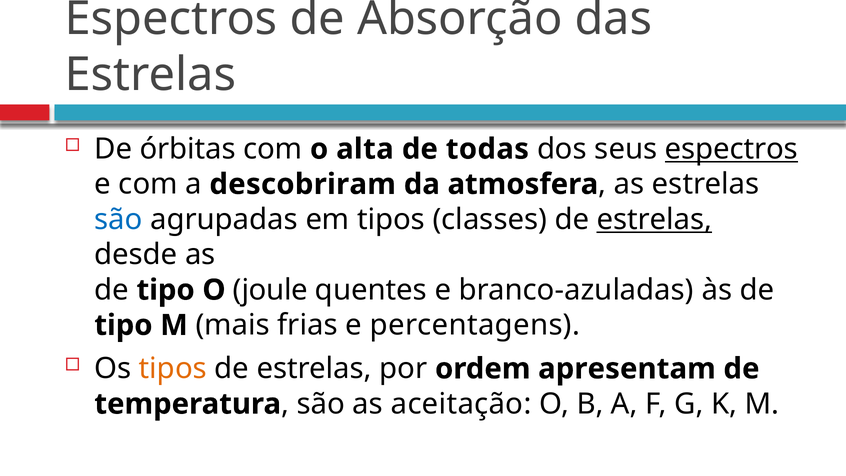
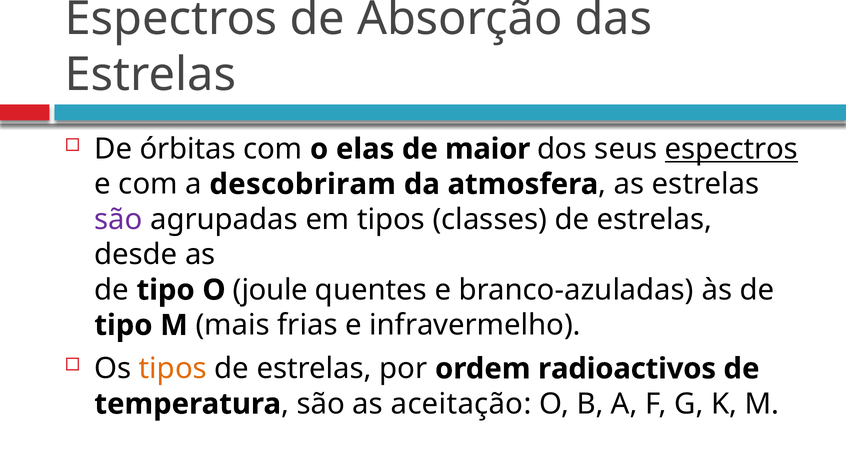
alta: alta -> elas
todas: todas -> maior
são at (118, 219) colour: blue -> purple
estrelas at (654, 219) underline: present -> none
percentagens: percentagens -> infravermelho
apresentam: apresentam -> radioactivos
